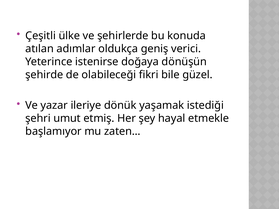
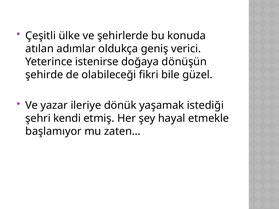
umut: umut -> kendi
